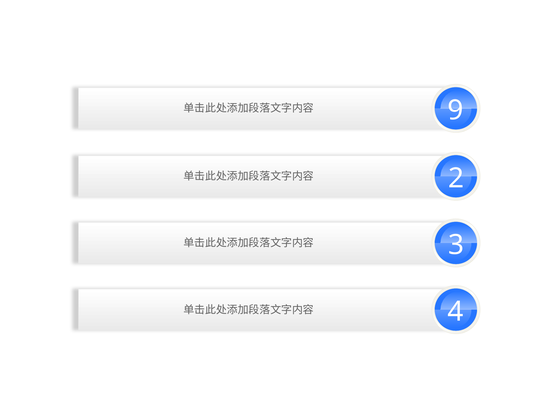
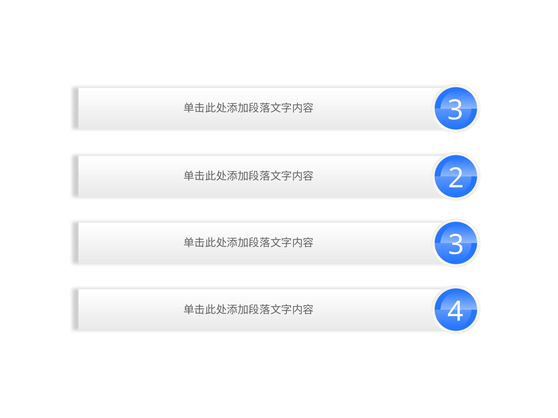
9 at (455, 110): 9 -> 3
